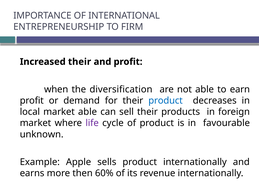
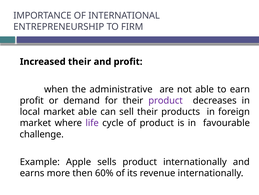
diversification: diversification -> administrative
product at (166, 100) colour: blue -> purple
unknown: unknown -> challenge
